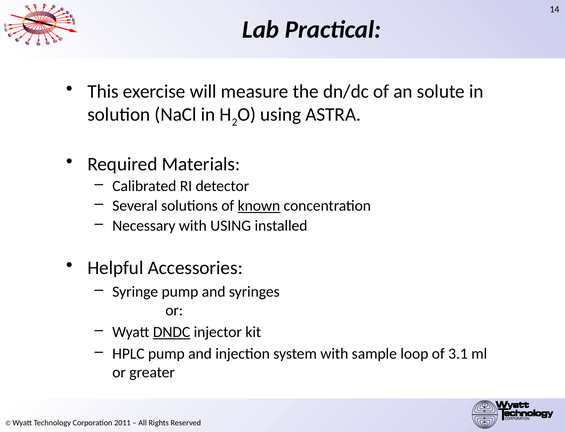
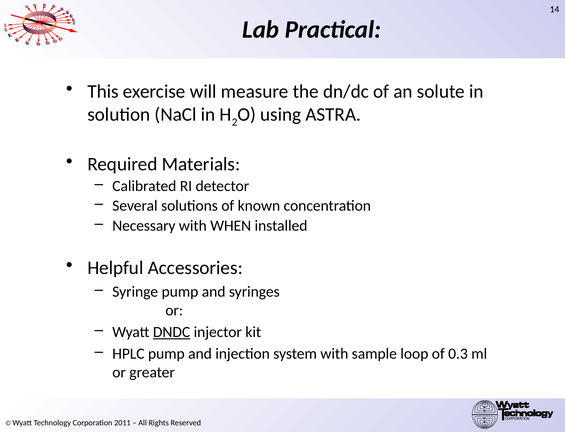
known underline: present -> none
with USING: USING -> WHEN
3.1: 3.1 -> 0.3
